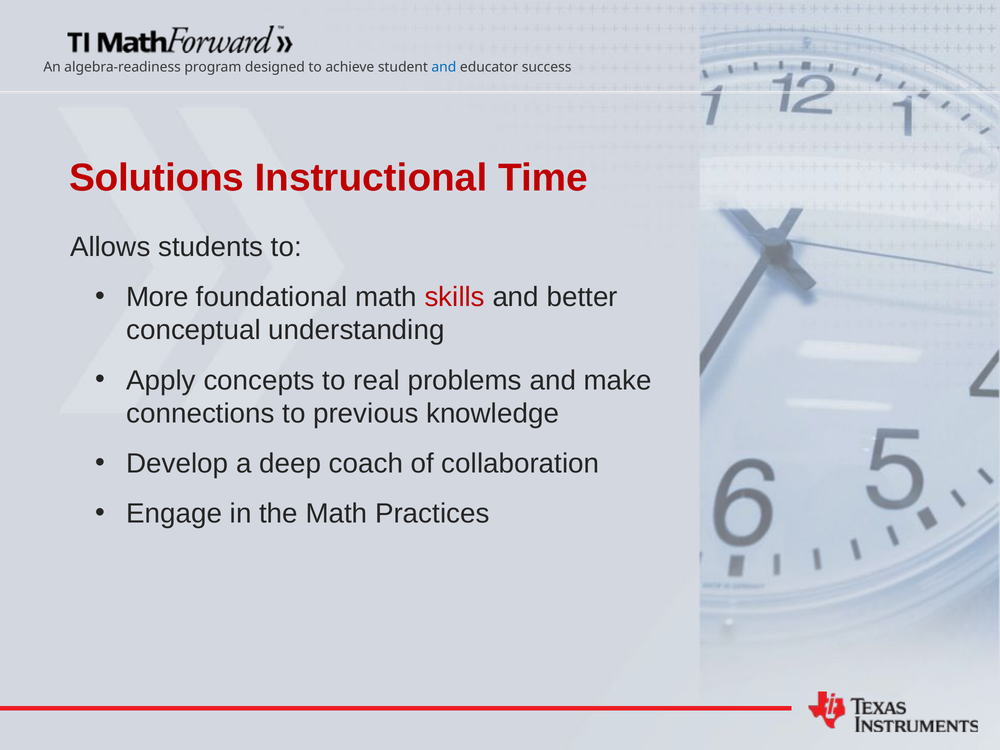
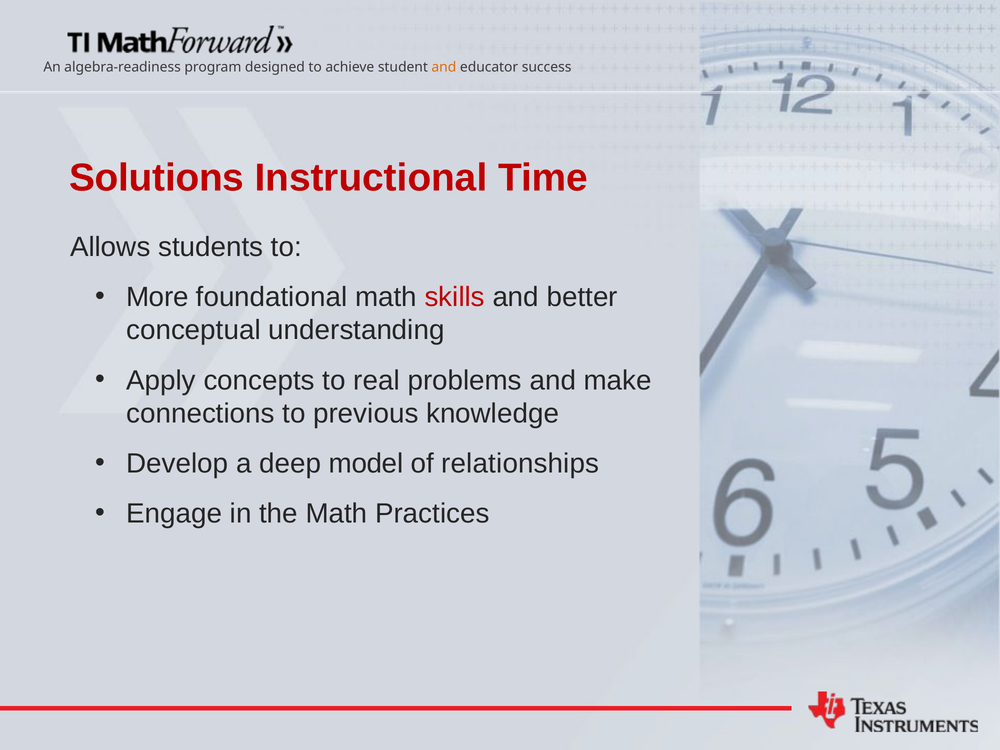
and at (444, 67) colour: blue -> orange
coach: coach -> model
collaboration: collaboration -> relationships
